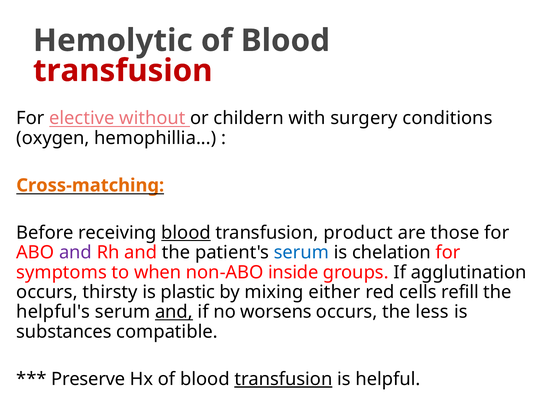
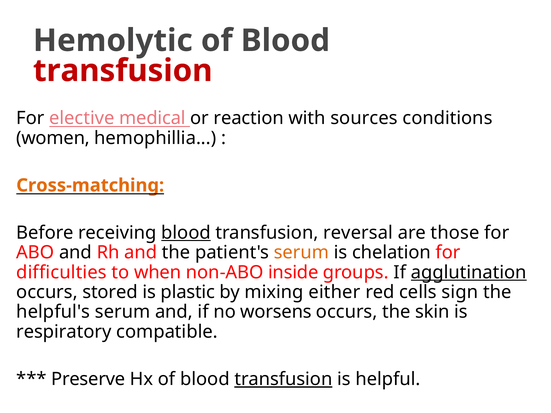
without: without -> medical
childern: childern -> reaction
surgery: surgery -> sources
oxygen: oxygen -> women
product: product -> reversal
and at (75, 253) colour: purple -> black
serum at (301, 253) colour: blue -> orange
symptoms: symptoms -> difficulties
agglutination underline: none -> present
thirsty: thirsty -> stored
refill: refill -> sign
and at (174, 312) underline: present -> none
less: less -> skin
substances: substances -> respiratory
